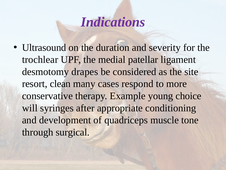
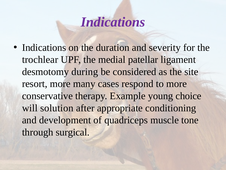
Ultrasound at (44, 47): Ultrasound -> Indications
drapes: drapes -> during
resort clean: clean -> more
syringes: syringes -> solution
